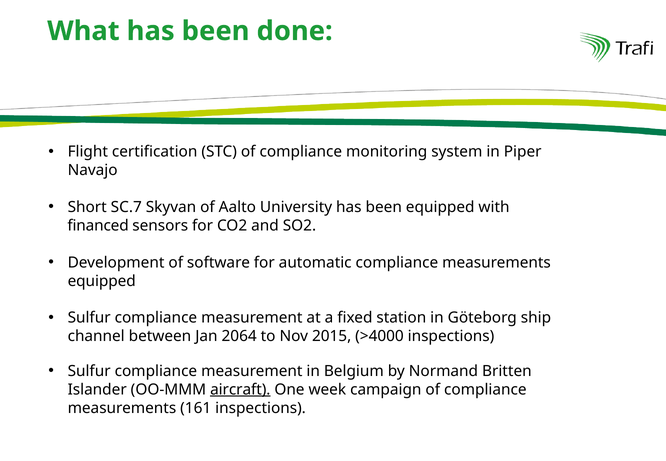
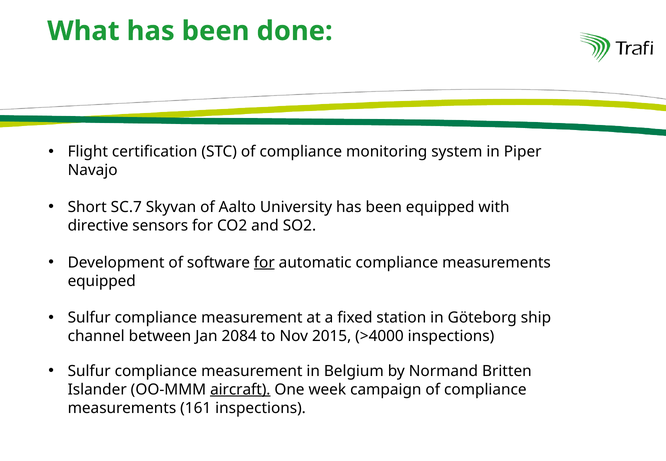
financed: financed -> directive
for at (264, 263) underline: none -> present
2064: 2064 -> 2084
